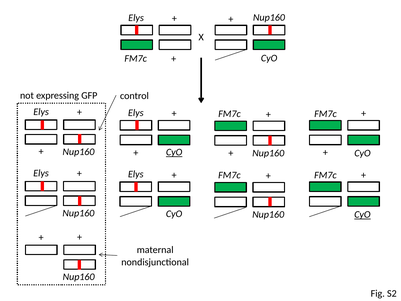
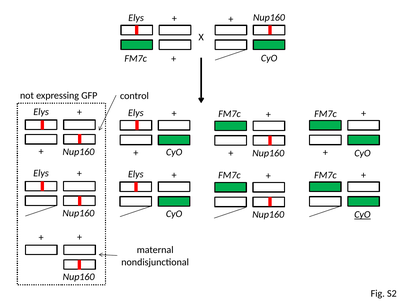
CyO at (174, 152) underline: present -> none
